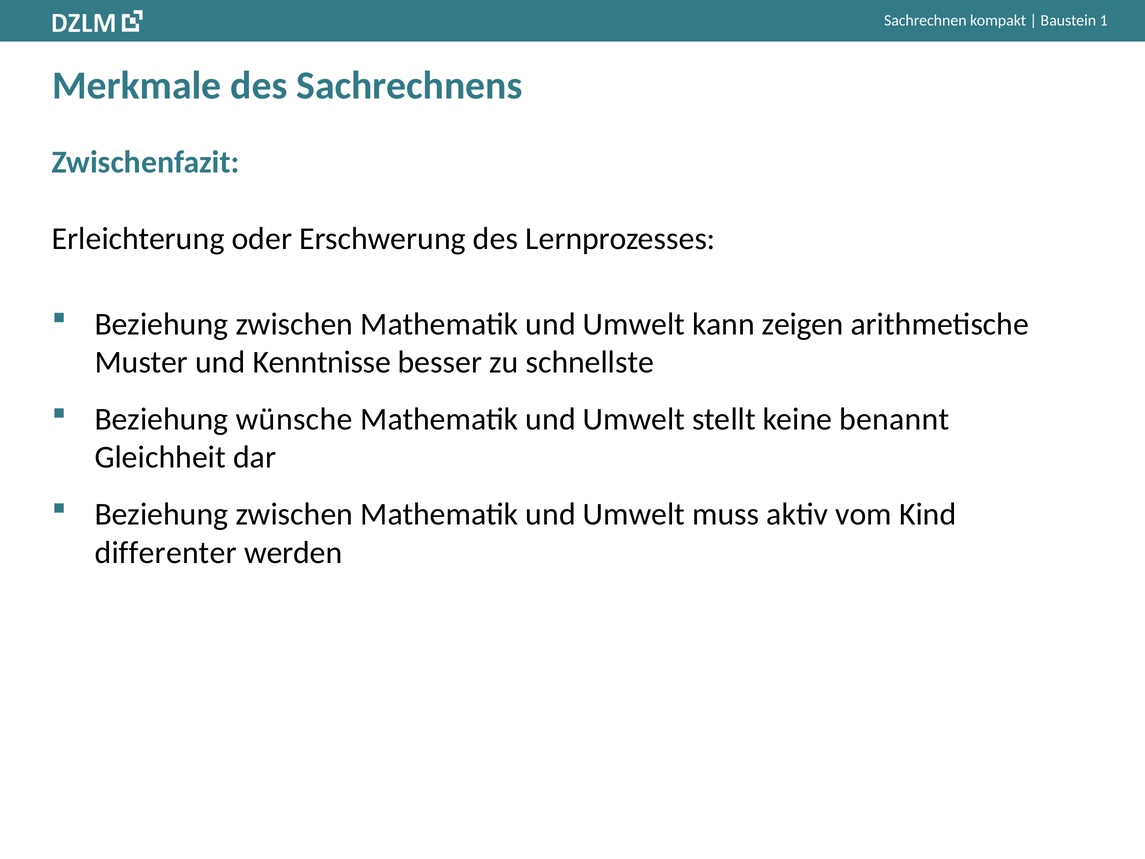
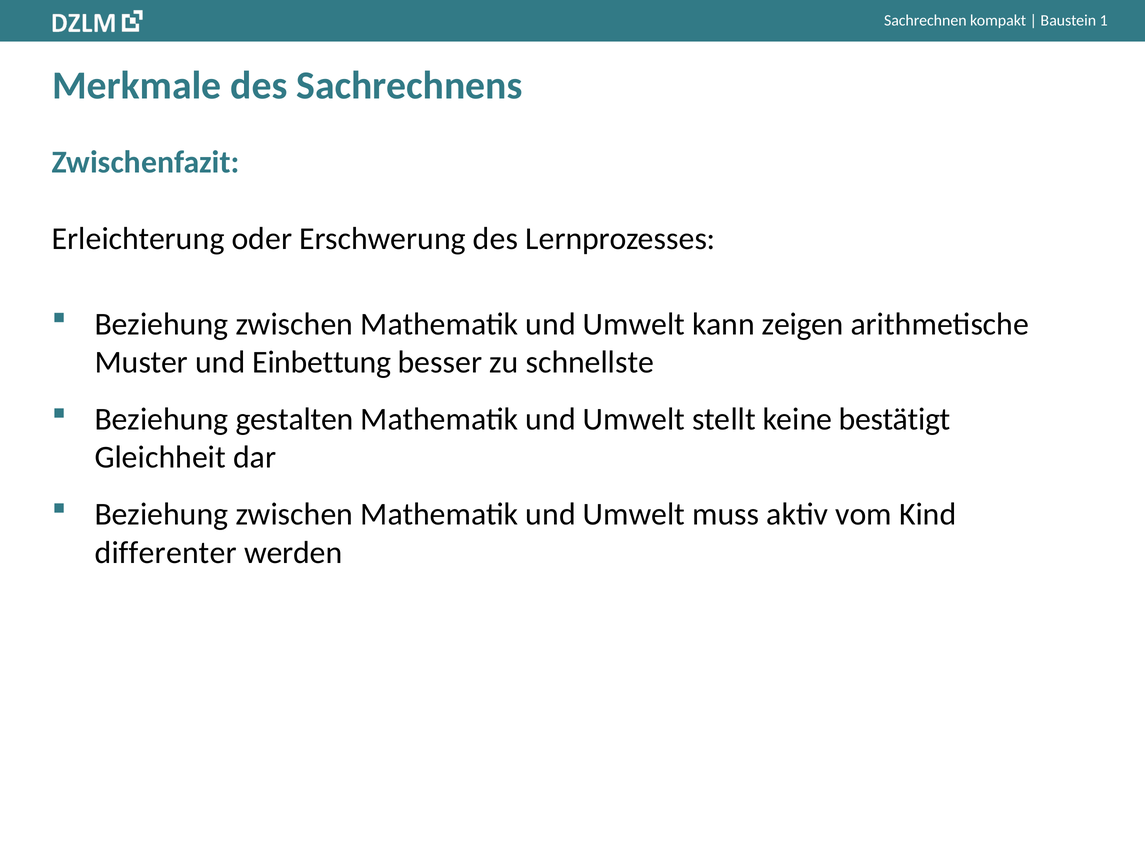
Kenntnisse: Kenntnisse -> Einbettung
wünsche: wünsche -> gestalten
benannt: benannt -> bestätigt
